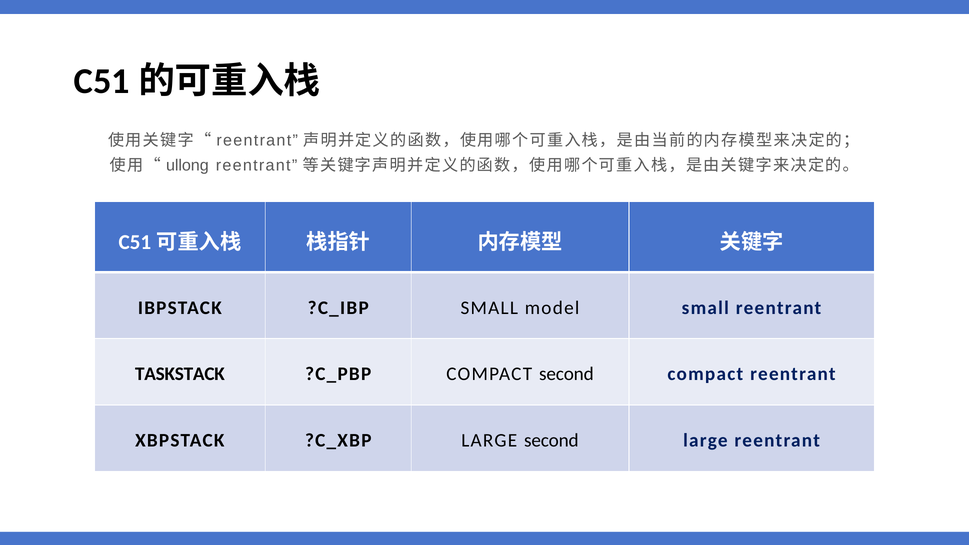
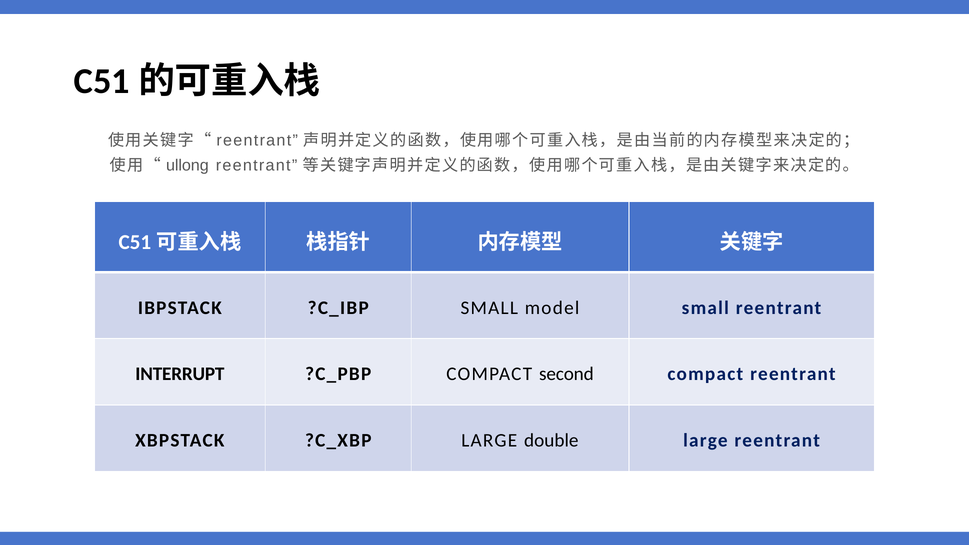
TASKSTACK: TASKSTACK -> INTERRUPT
LARGE second: second -> double
